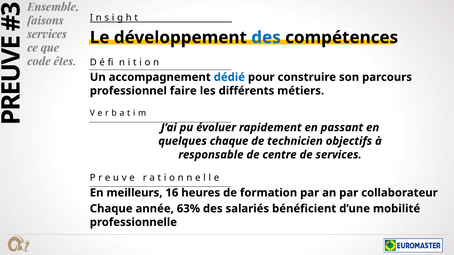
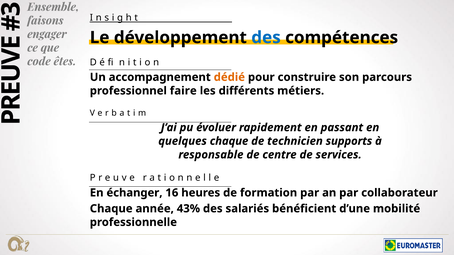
services at (47, 34): services -> engager
dédié colour: blue -> orange
objectifs: objectifs -> supports
meilleurs: meilleurs -> échanger
63%: 63% -> 43%
